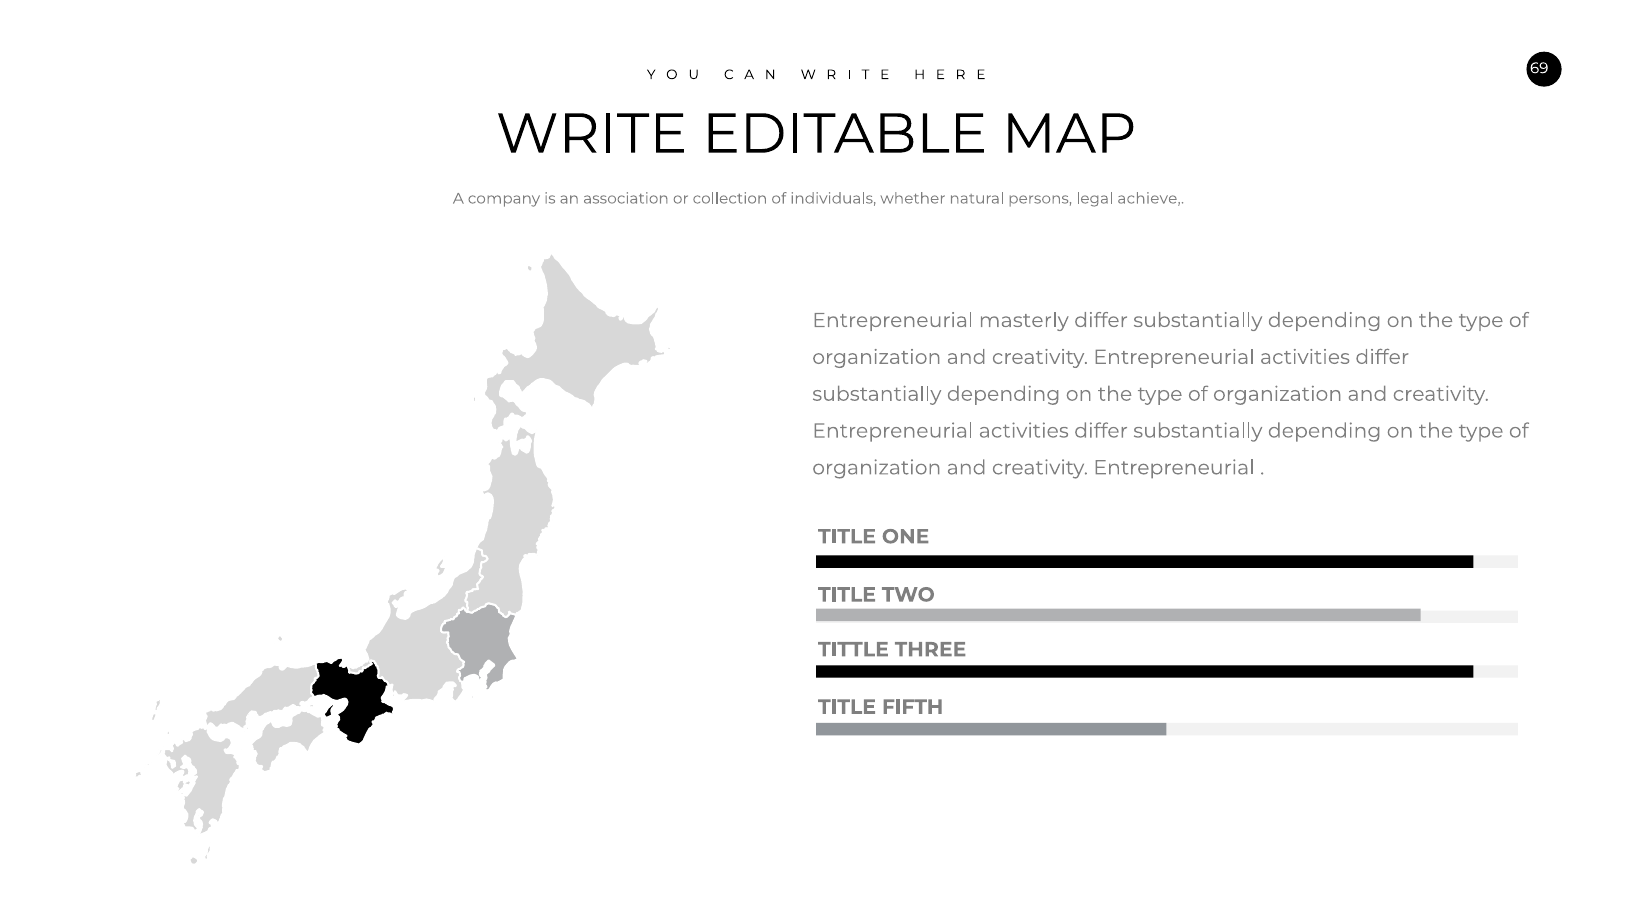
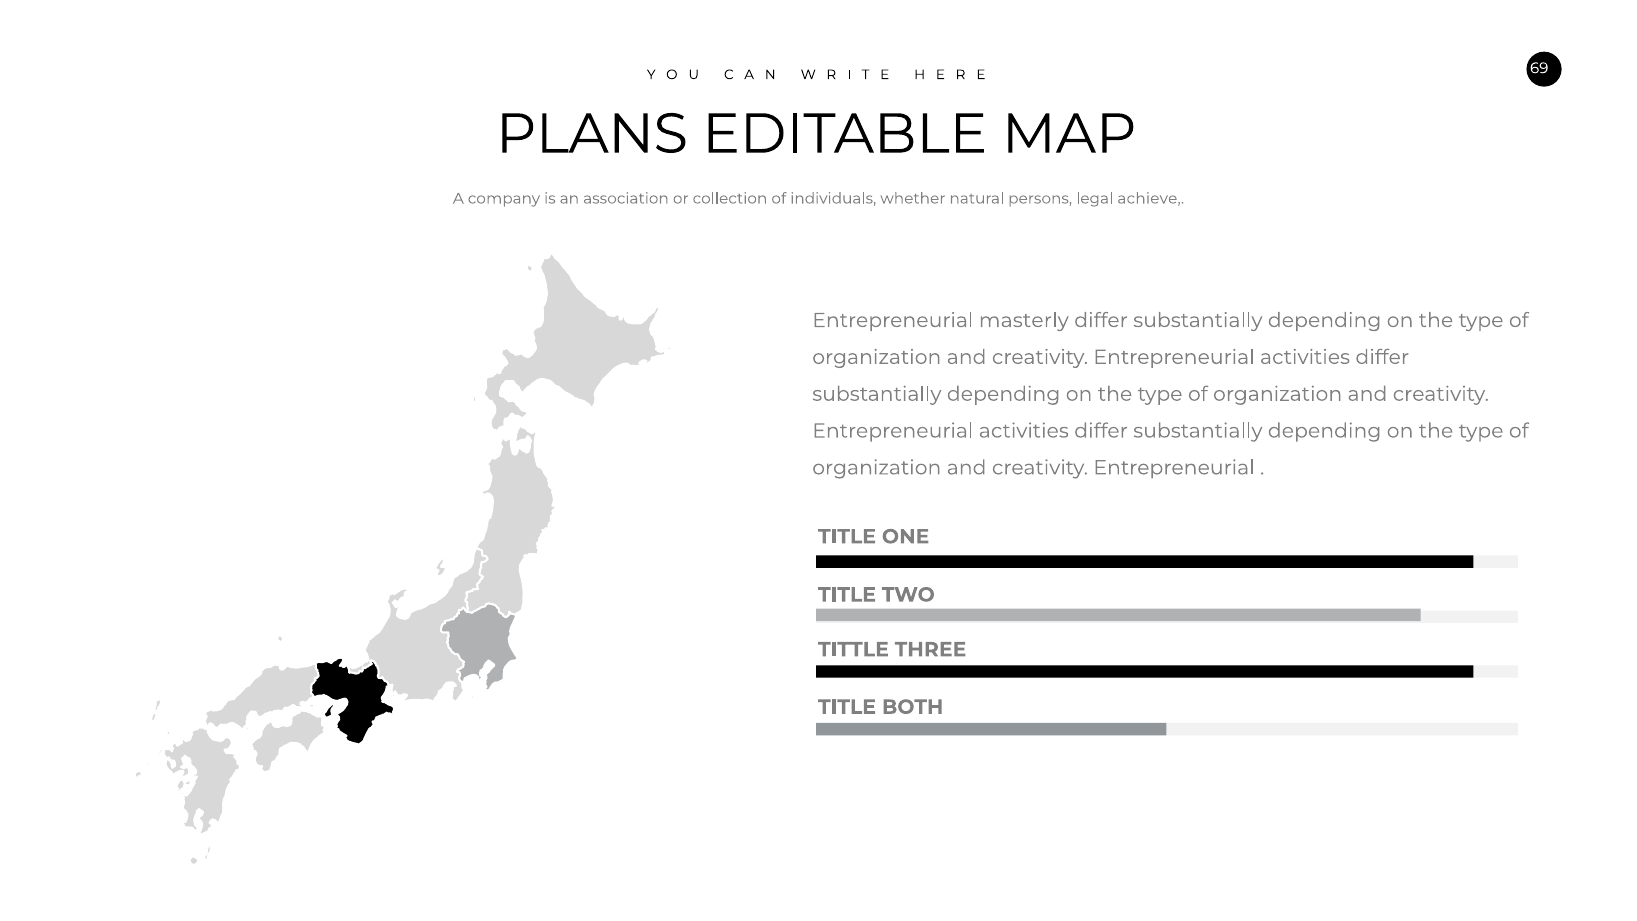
WRITE: WRITE -> PLANS
FIFTH: FIFTH -> BOTH
